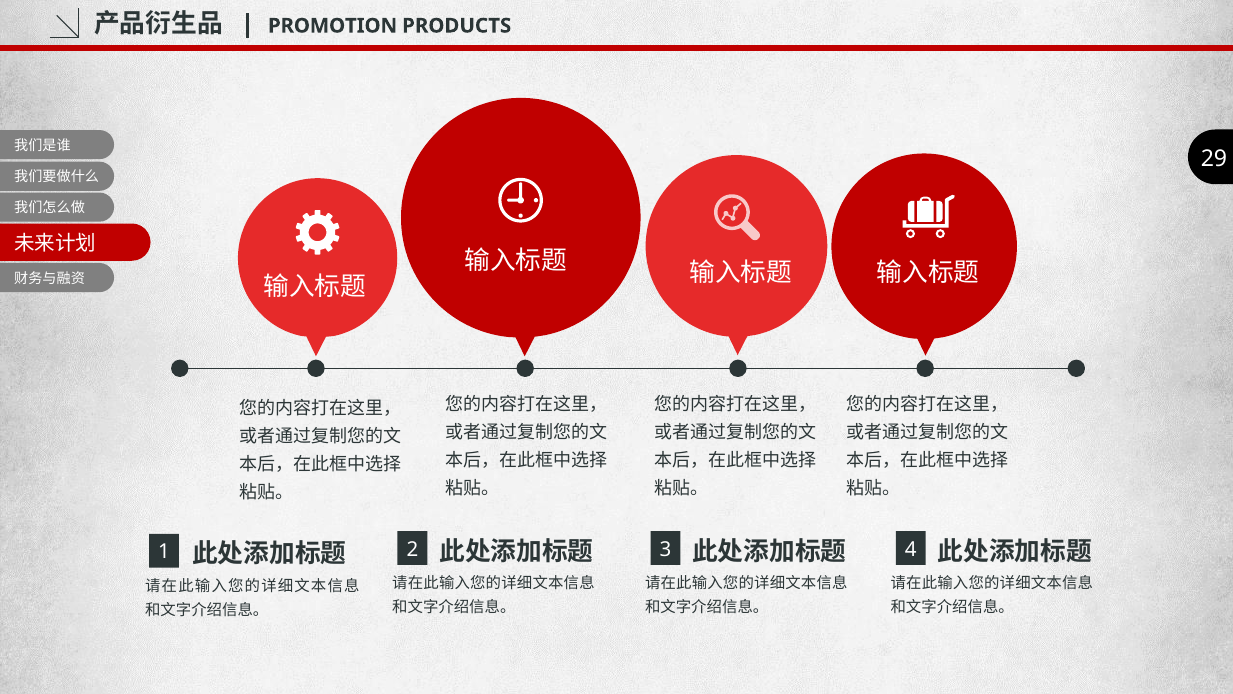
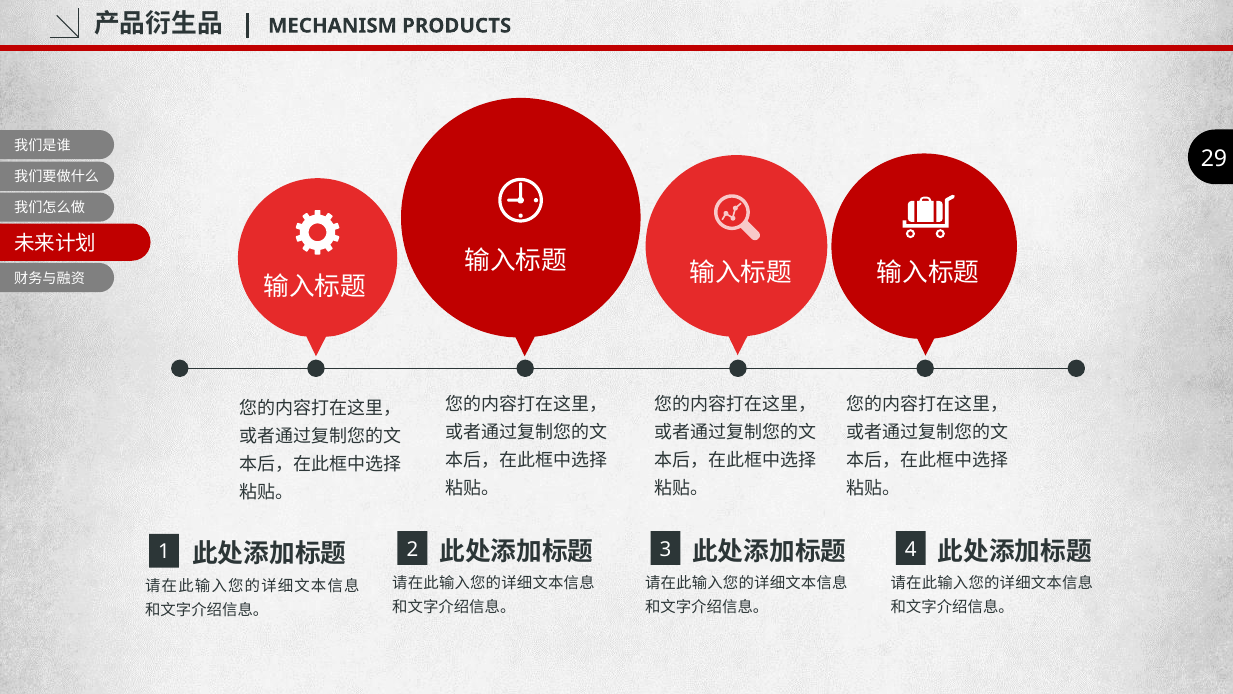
PROMOTION: PROMOTION -> MECHANISM
